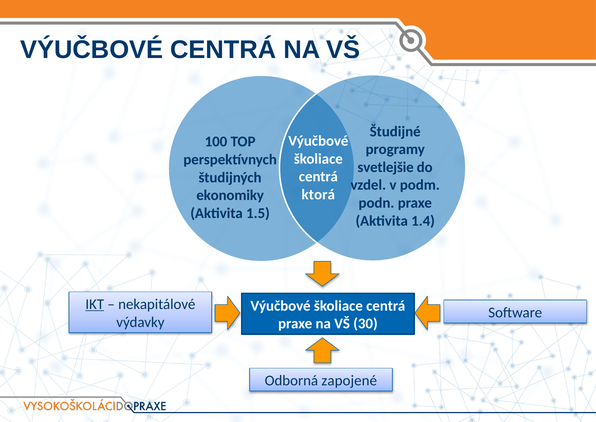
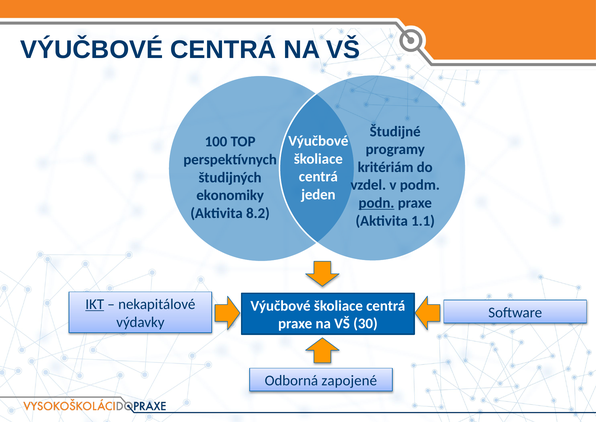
svetlejšie: svetlejšie -> kritériám
ktorá: ktorá -> jeden
podn underline: none -> present
1.5: 1.5 -> 8.2
1.4: 1.4 -> 1.1
